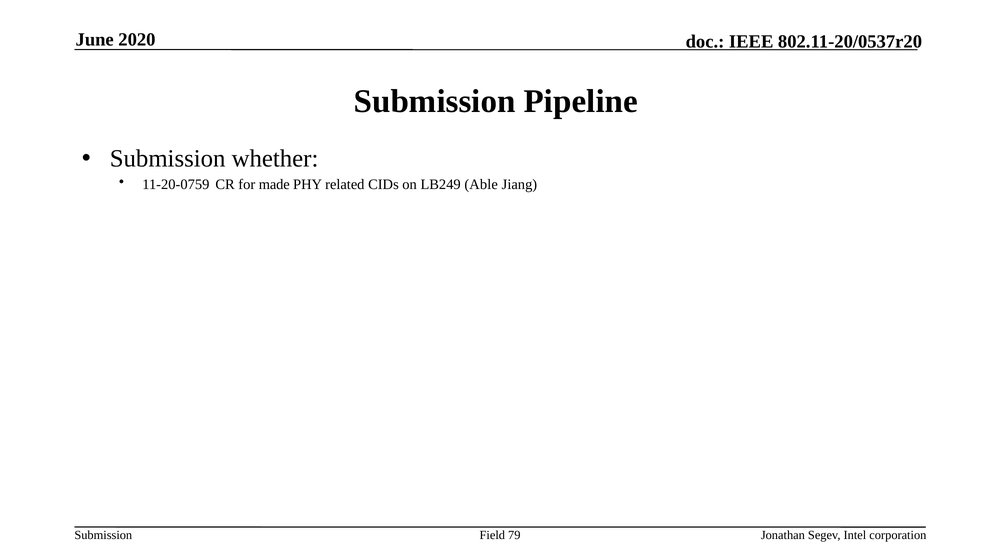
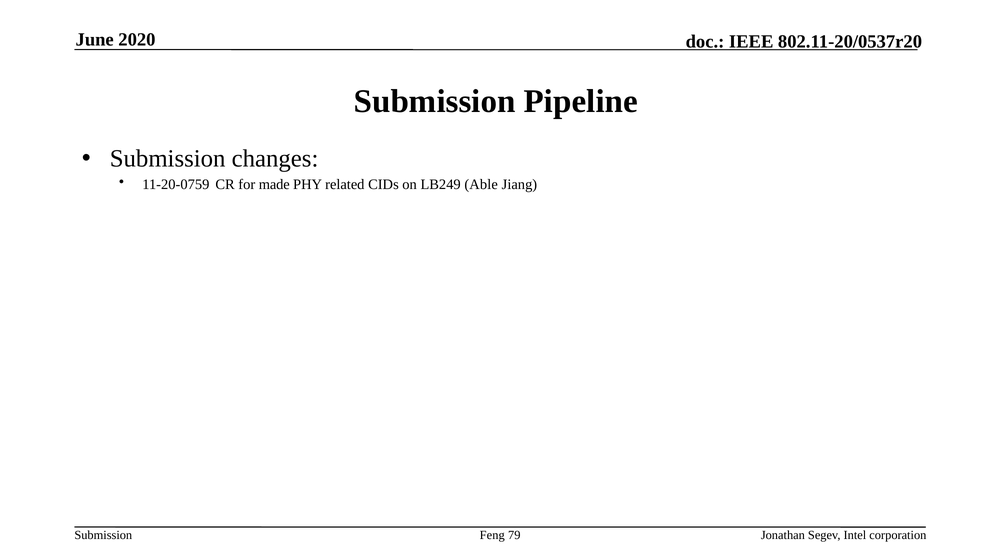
whether: whether -> changes
Field: Field -> Feng
